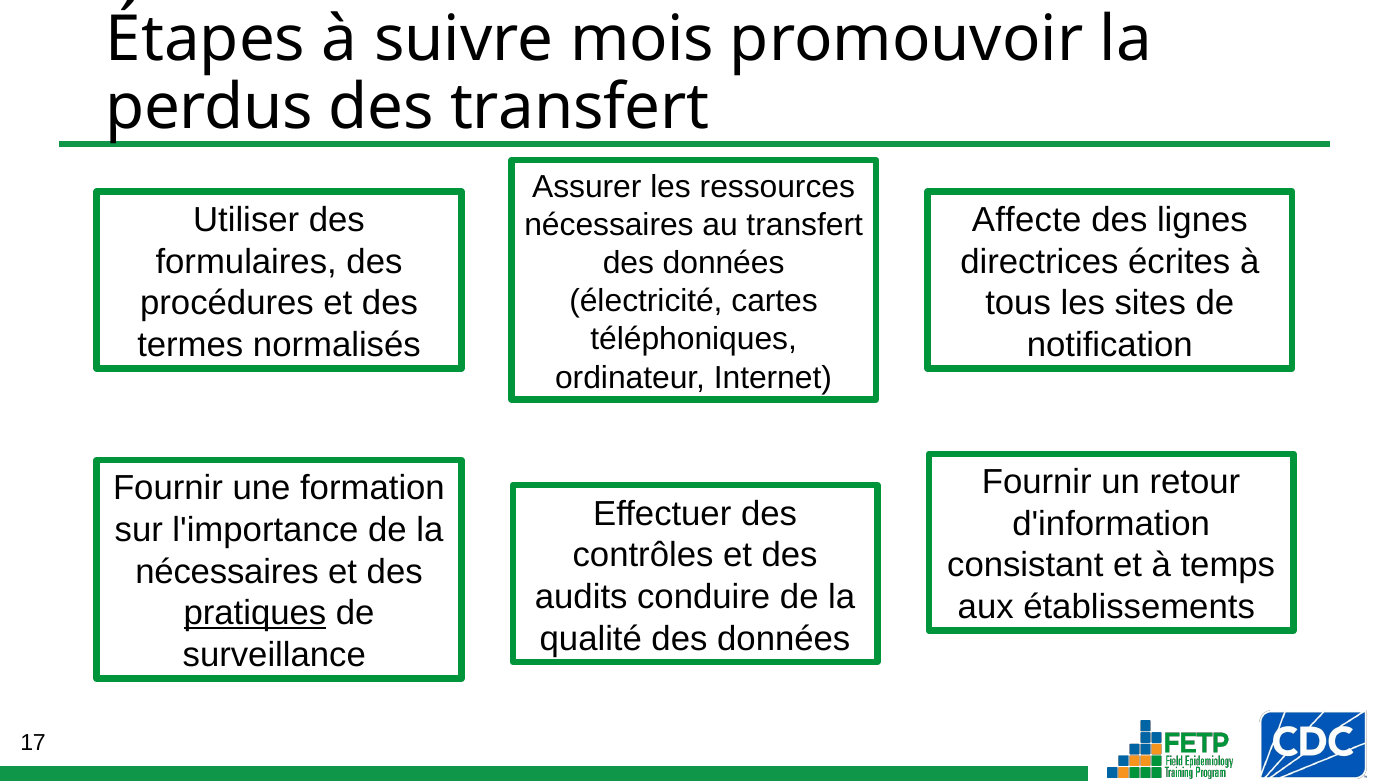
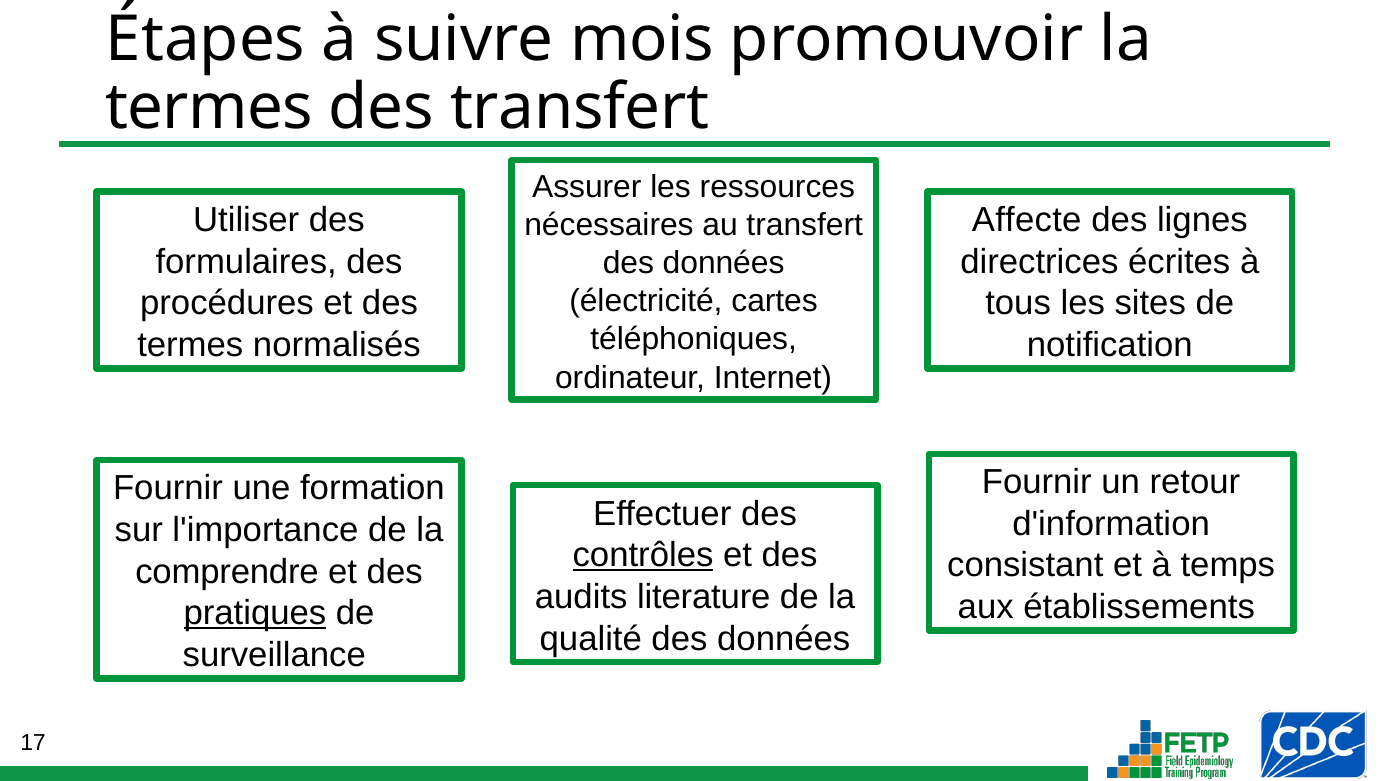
perdus at (209, 108): perdus -> termes
contrôles underline: none -> present
nécessaires at (227, 572): nécessaires -> comprendre
conduire: conduire -> literature
